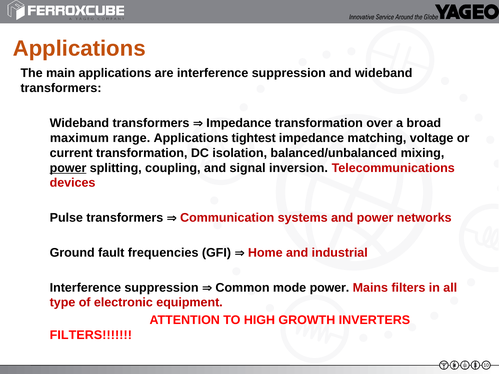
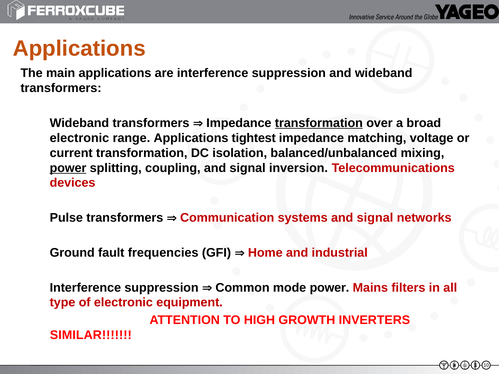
transformation at (319, 123) underline: none -> present
maximum at (79, 138): maximum -> electronic
systems and power: power -> signal
FILTERS at (91, 335): FILTERS -> SIMILAR
